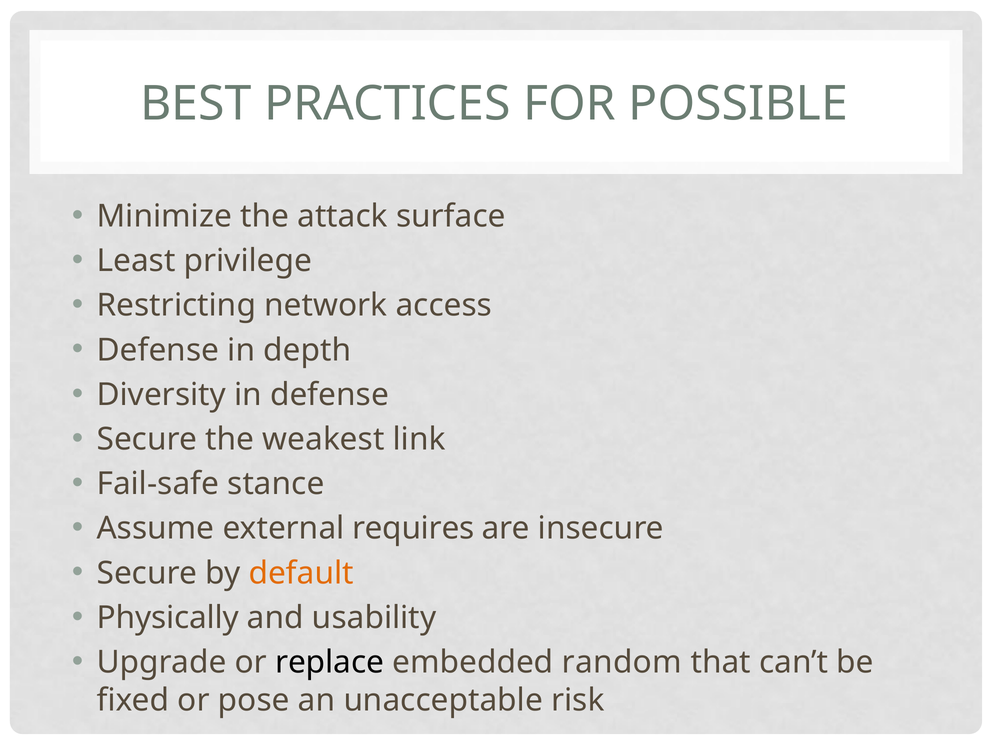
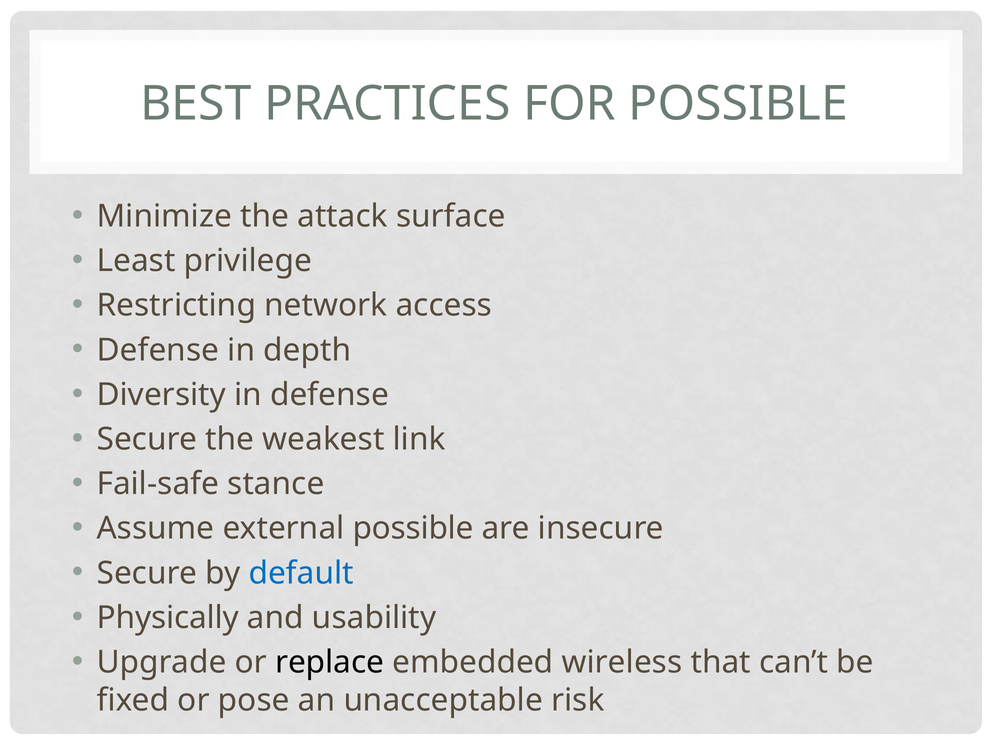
external requires: requires -> possible
default colour: orange -> blue
random: random -> wireless
